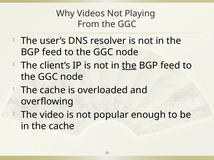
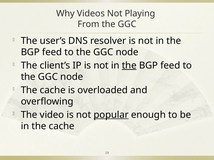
popular underline: none -> present
